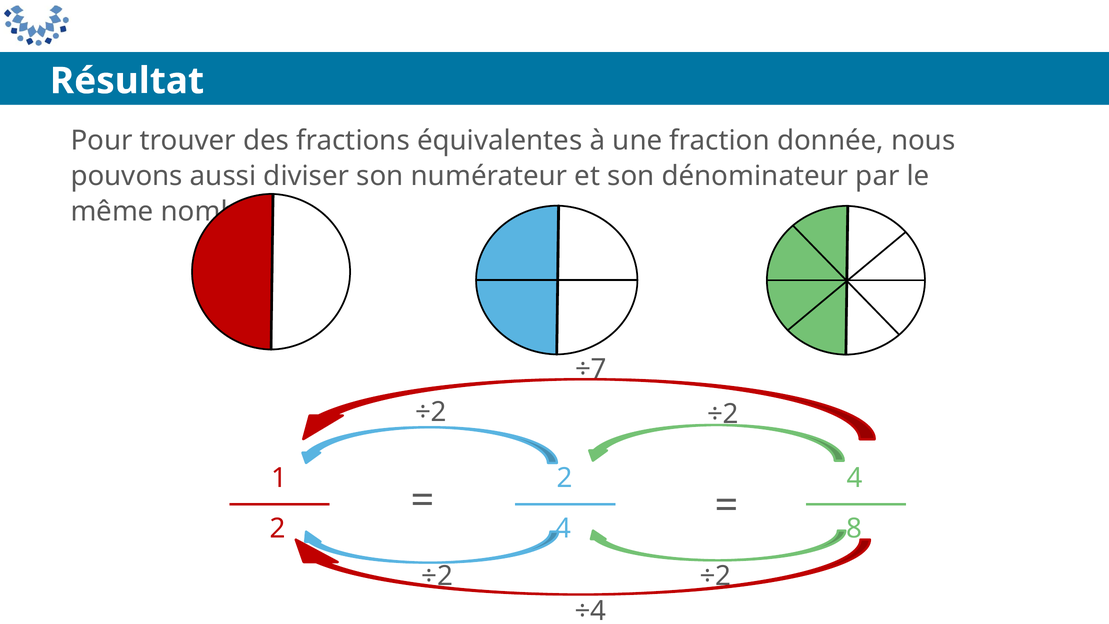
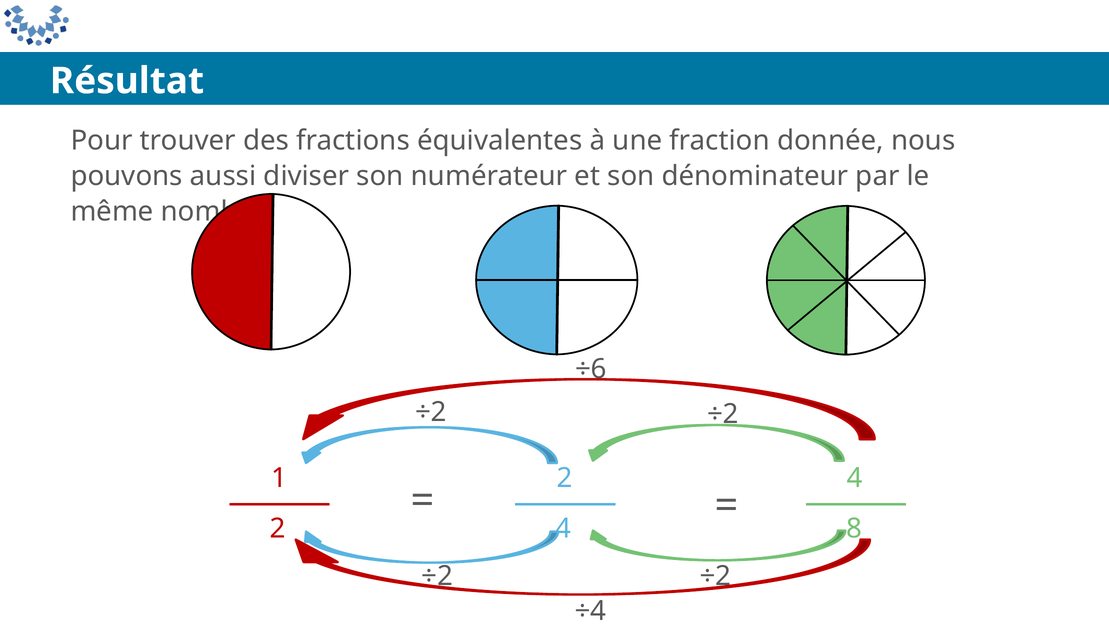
÷7: ÷7 -> ÷6
